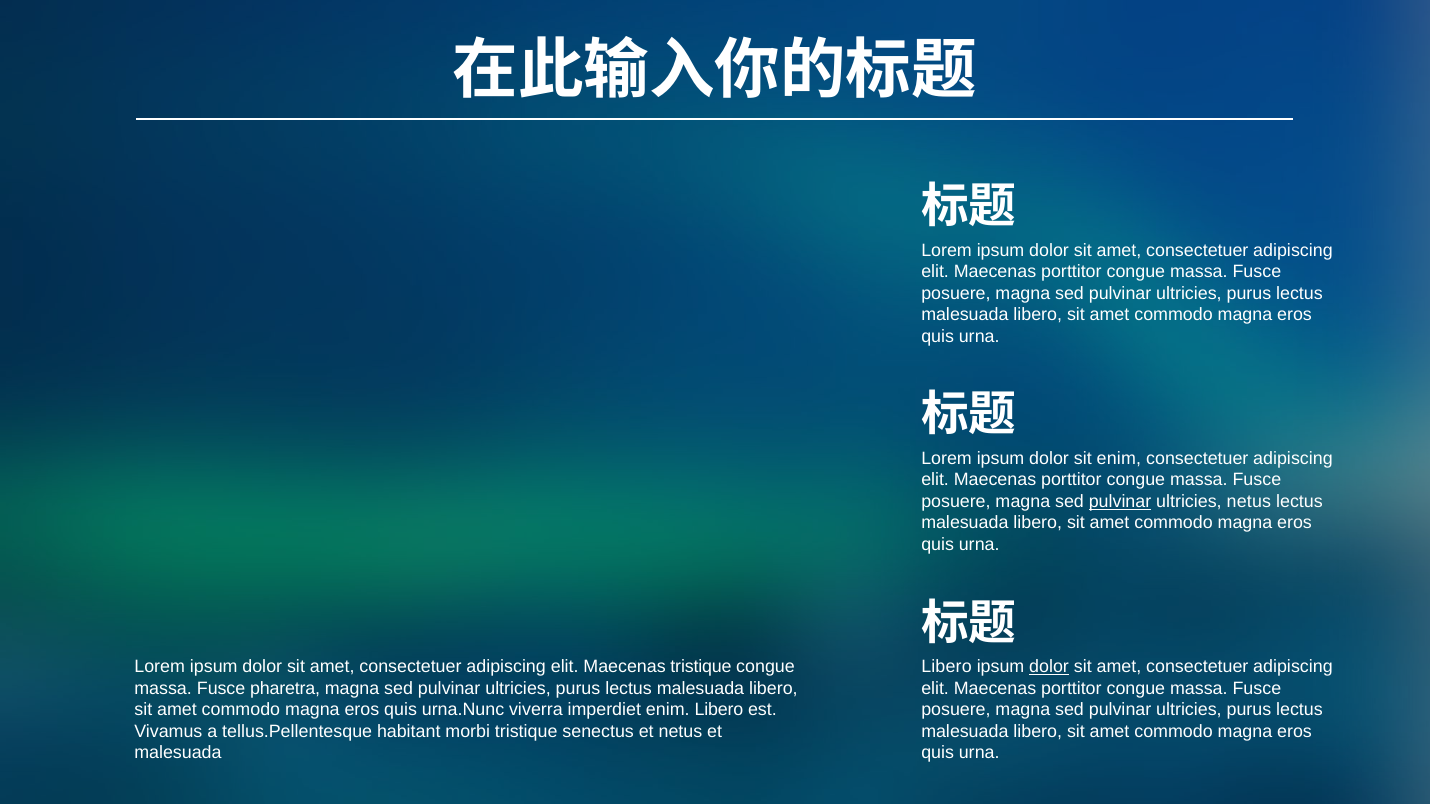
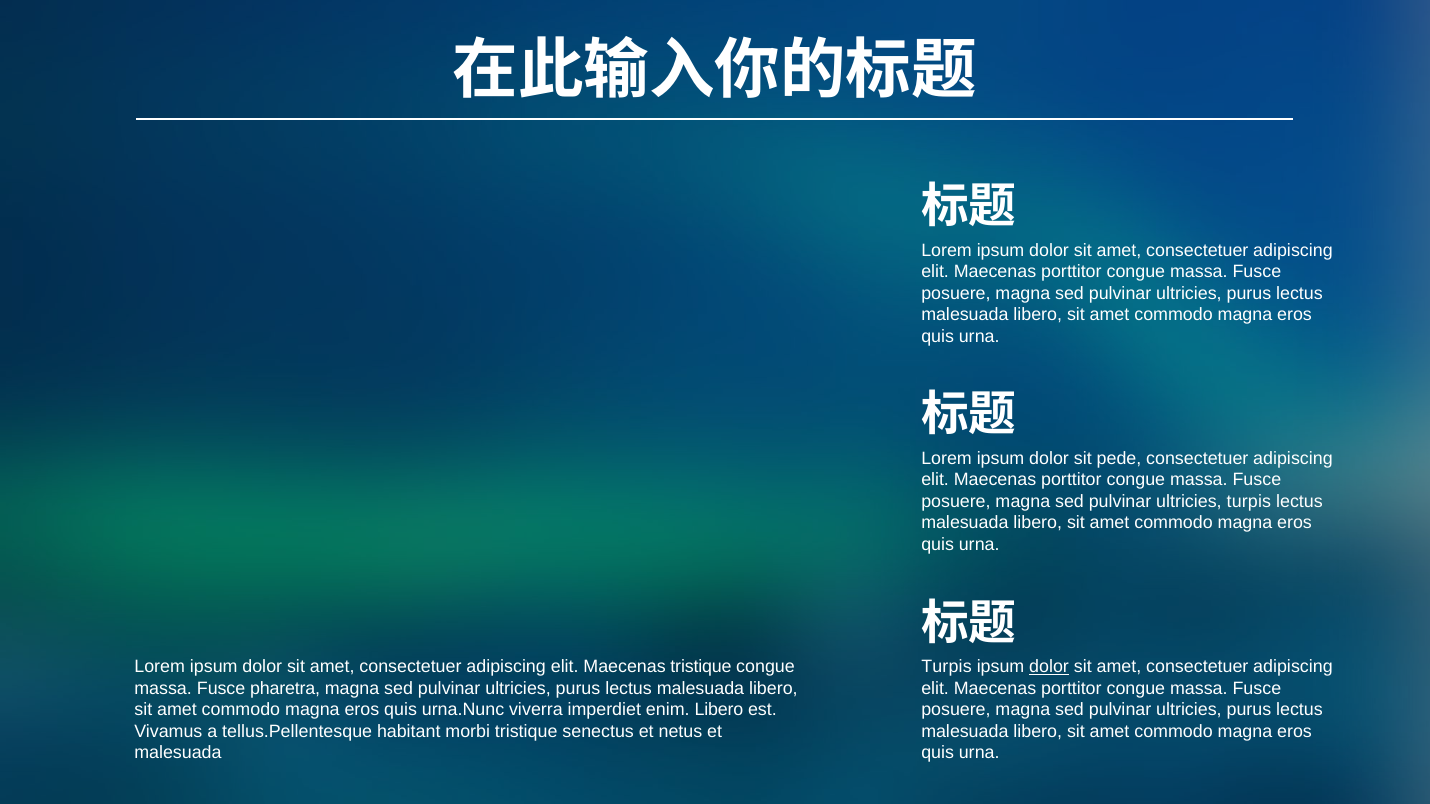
sit enim: enim -> pede
pulvinar at (1120, 502) underline: present -> none
ultricies netus: netus -> turpis
Libero at (946, 667): Libero -> Turpis
